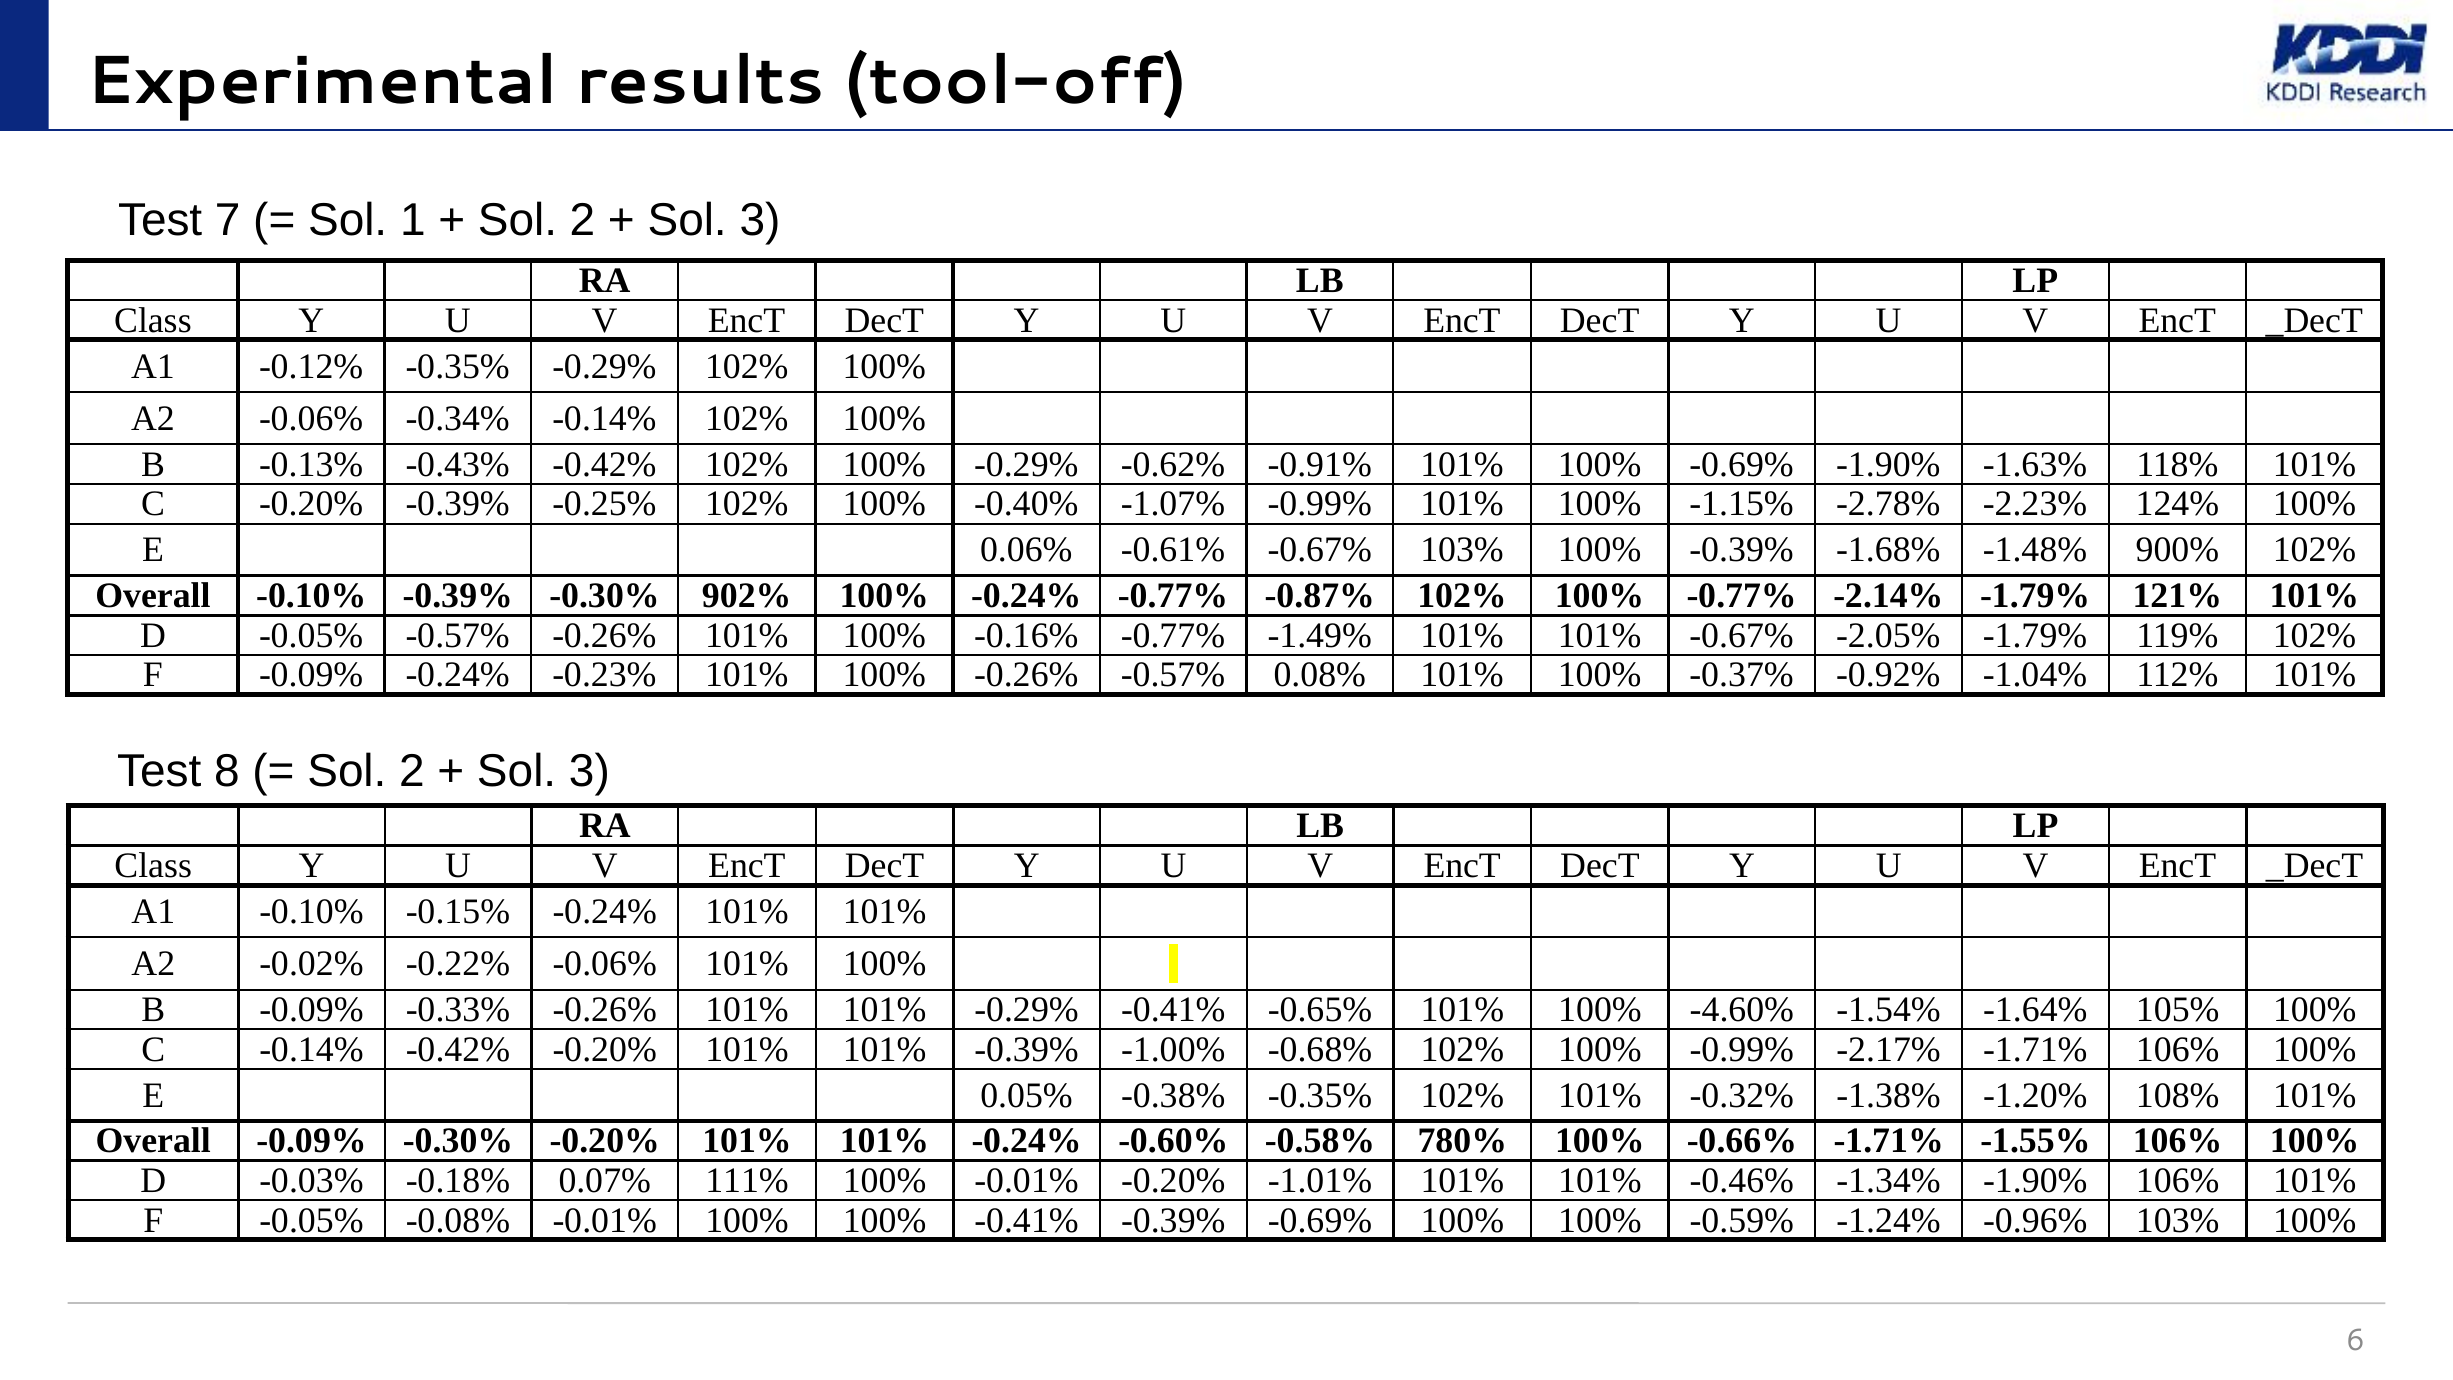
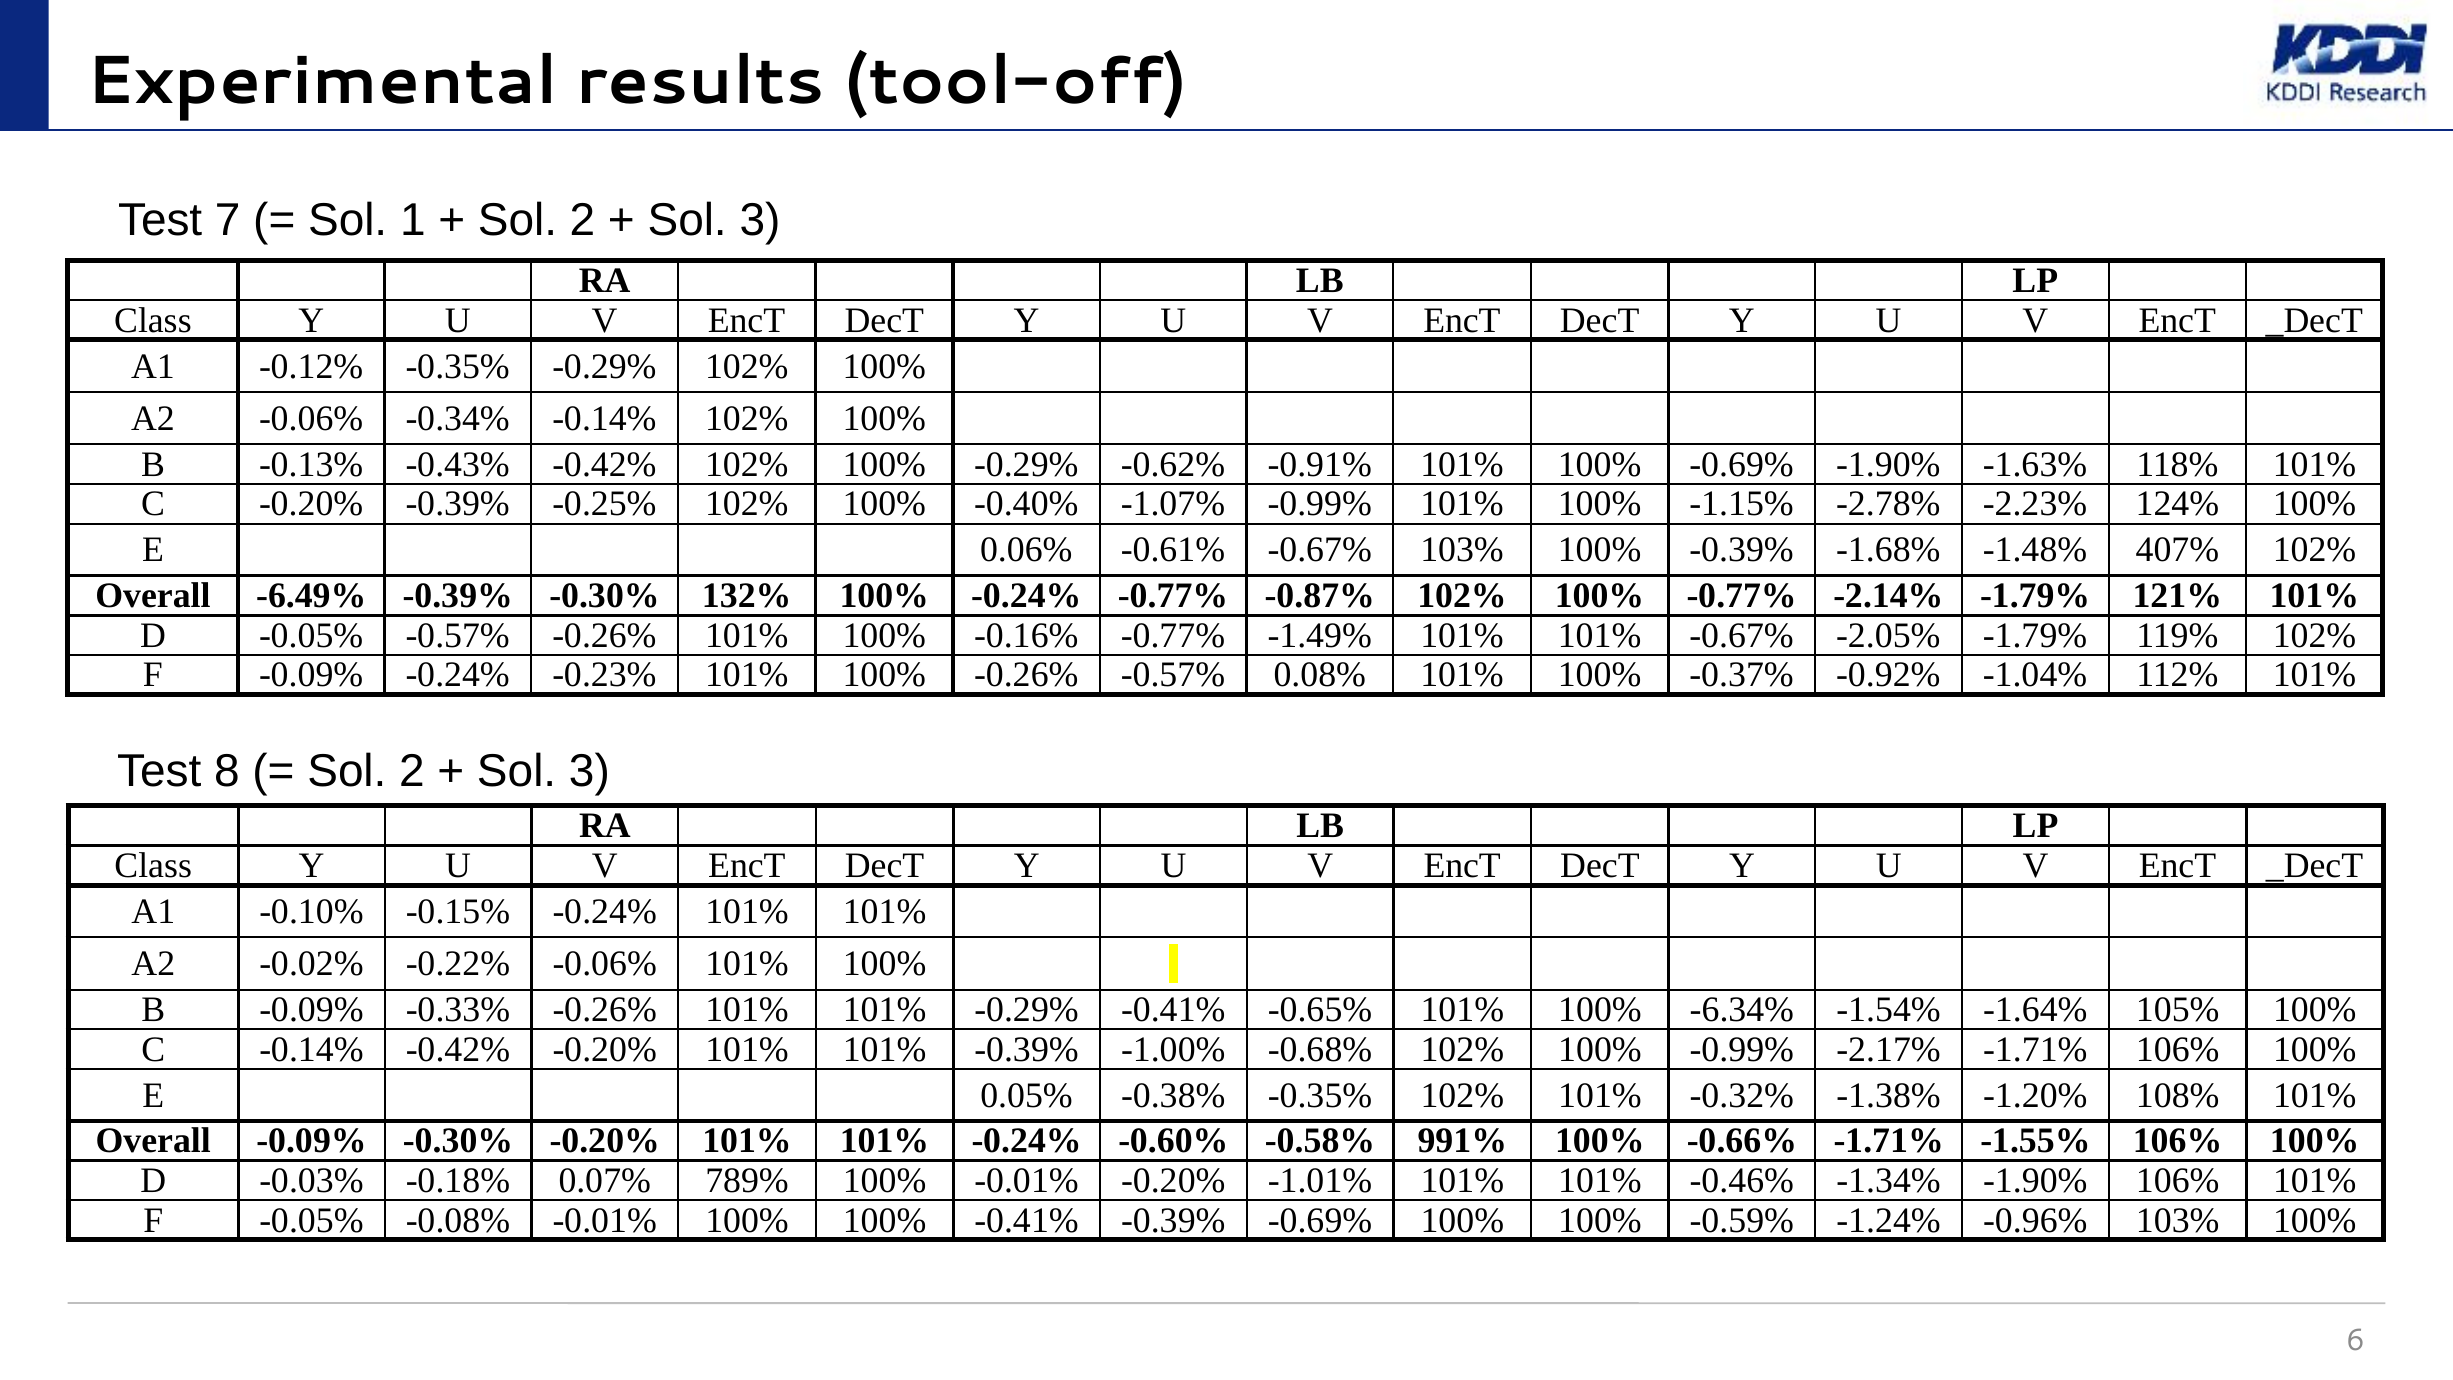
900%: 900% -> 407%
Overall -0.10%: -0.10% -> -6.49%
902%: 902% -> 132%
-4.60%: -4.60% -> -6.34%
780%: 780% -> 991%
111%: 111% -> 789%
